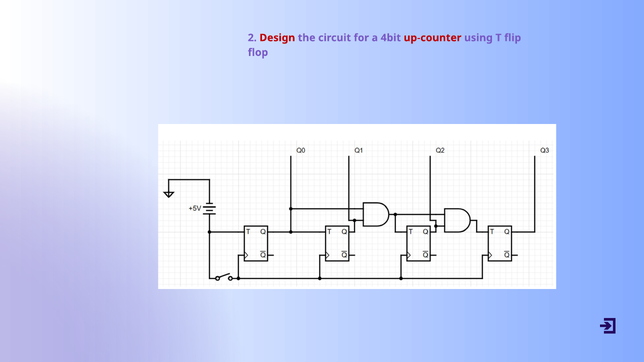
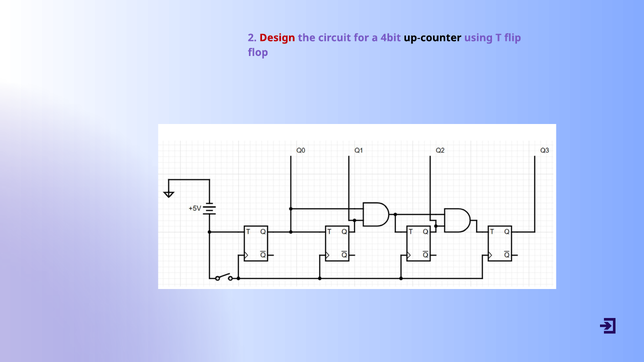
up-counter colour: red -> black
